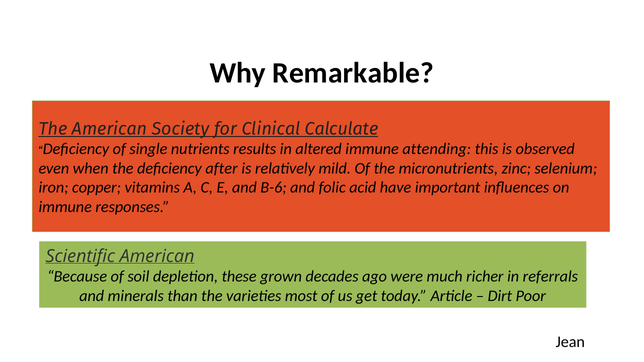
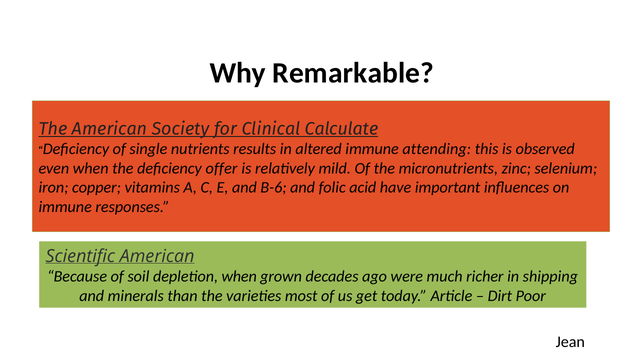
after: after -> offer
depletion these: these -> when
referrals: referrals -> shipping
